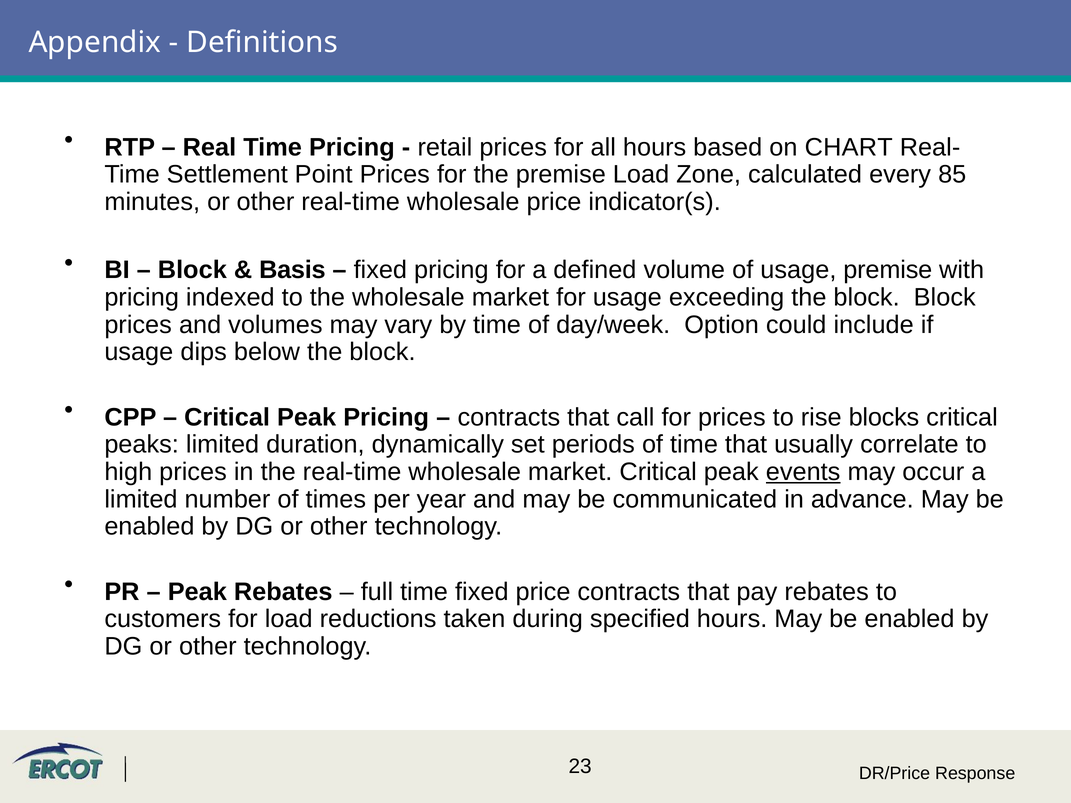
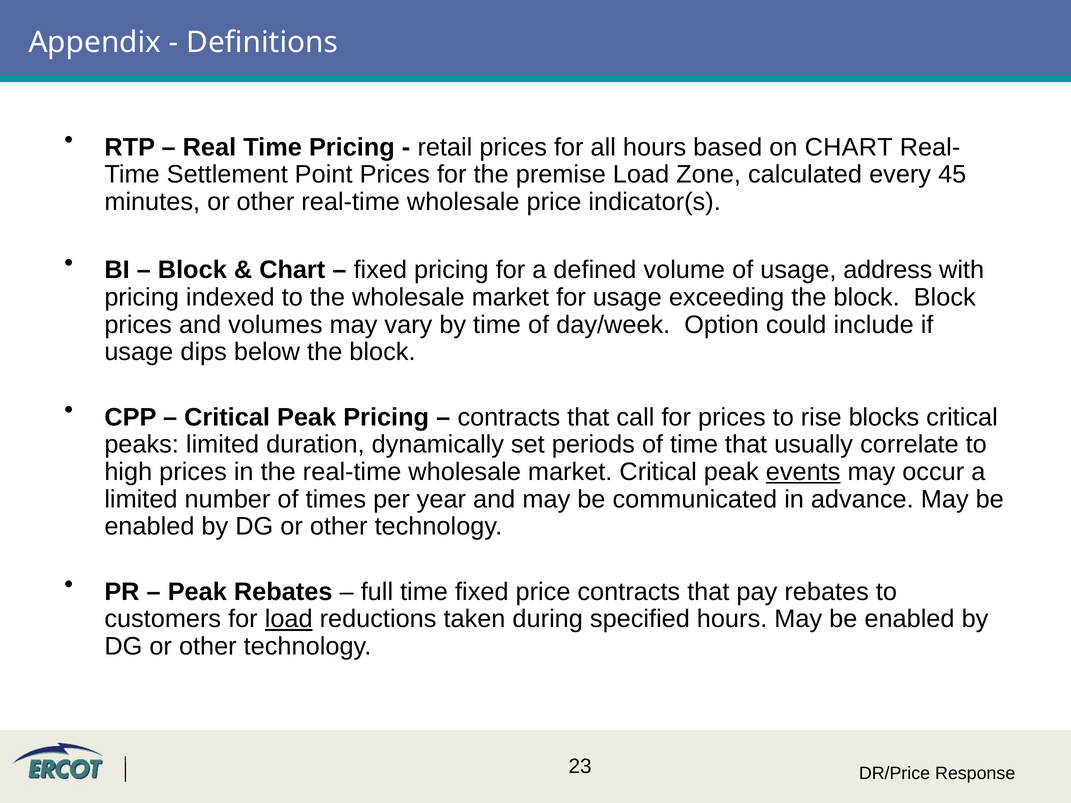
85: 85 -> 45
Basis at (292, 270): Basis -> Chart
usage premise: premise -> address
load at (289, 619) underline: none -> present
